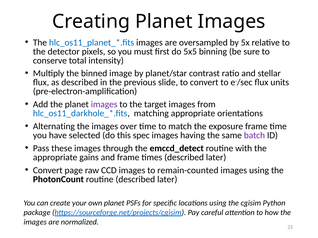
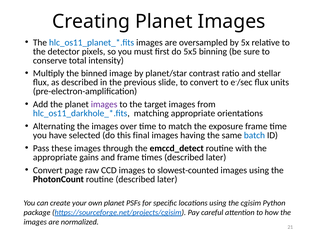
spec: spec -> final
batch colour: purple -> blue
remain-counted: remain-counted -> slowest-counted
